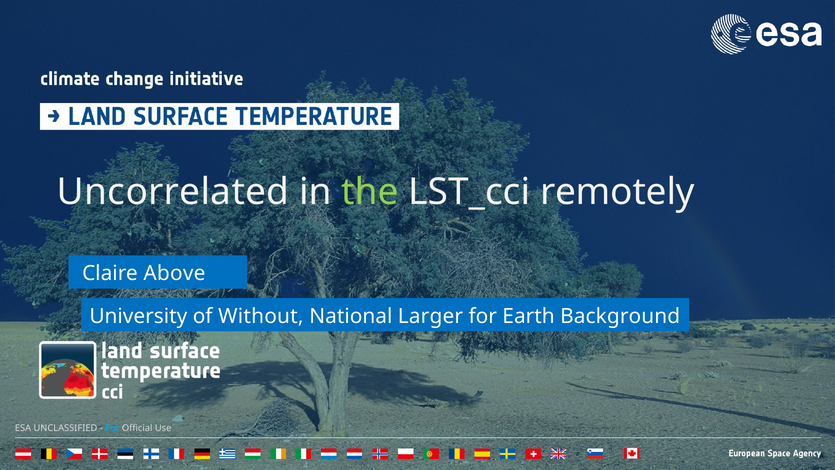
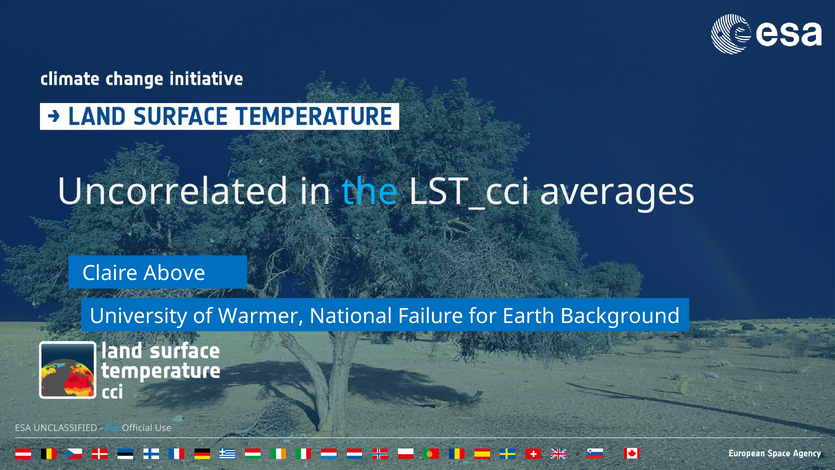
the colour: light green -> light blue
remotely: remotely -> averages
Without: Without -> Warmer
Larger: Larger -> Failure
